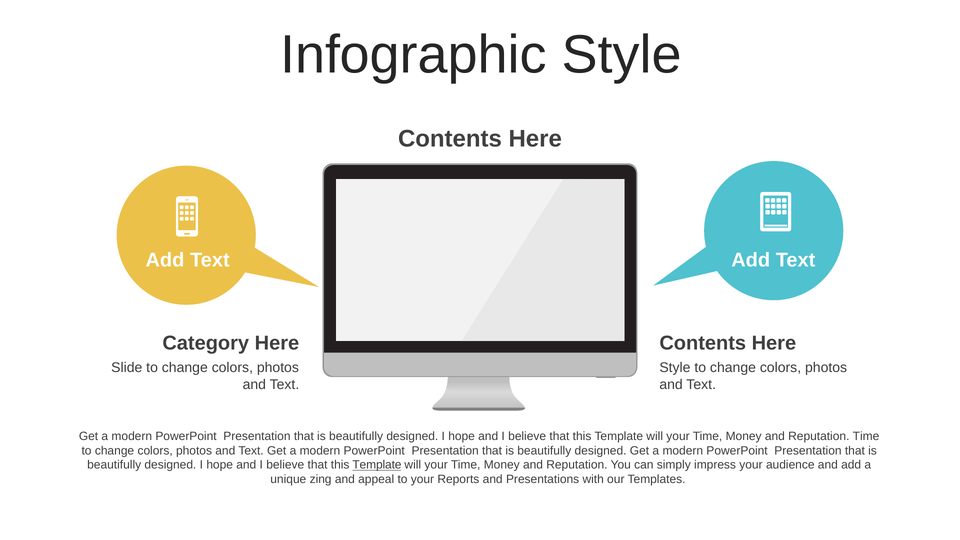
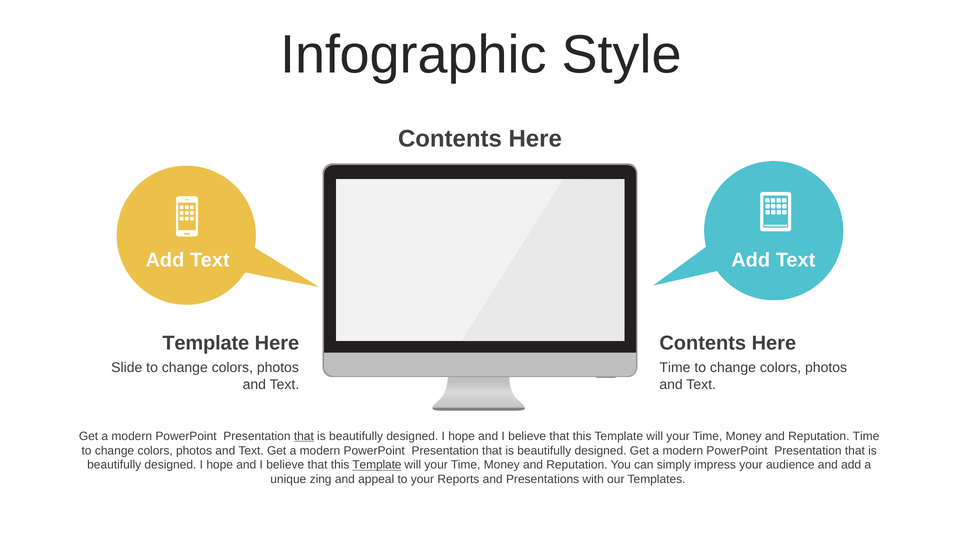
Category at (206, 343): Category -> Template
Style at (675, 368): Style -> Time
that at (304, 436) underline: none -> present
